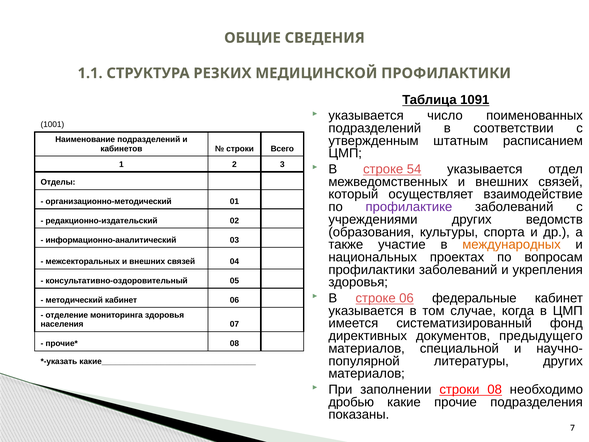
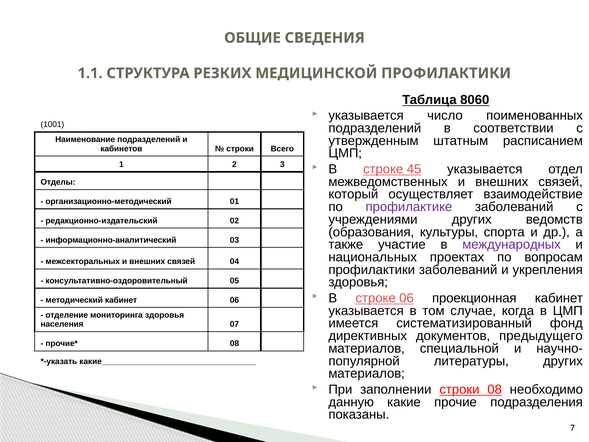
1091: 1091 -> 8060
54: 54 -> 45
международных colour: orange -> purple
федеральные: федеральные -> проекционная
дробью: дробью -> данную
